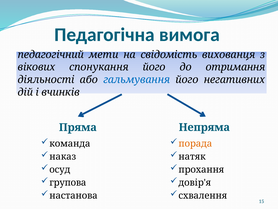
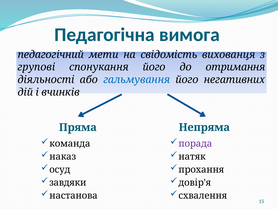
вікових: вікових -> групові
порада colour: orange -> purple
групова: групова -> завдяки
